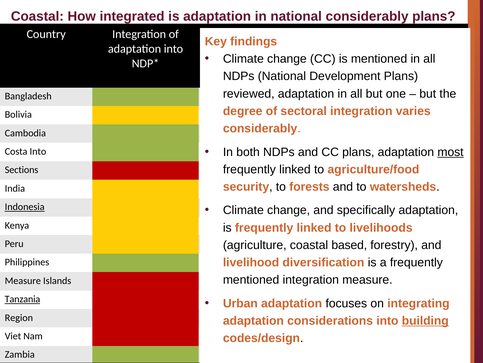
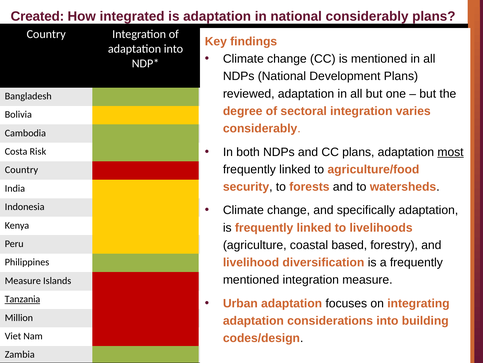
Coastal at (37, 16): Coastal -> Created
Costa Into: Into -> Risk
Sections at (22, 170): Sections -> Country
Indonesia underline: present -> none
Region at (19, 317): Region -> Million
building underline: present -> none
